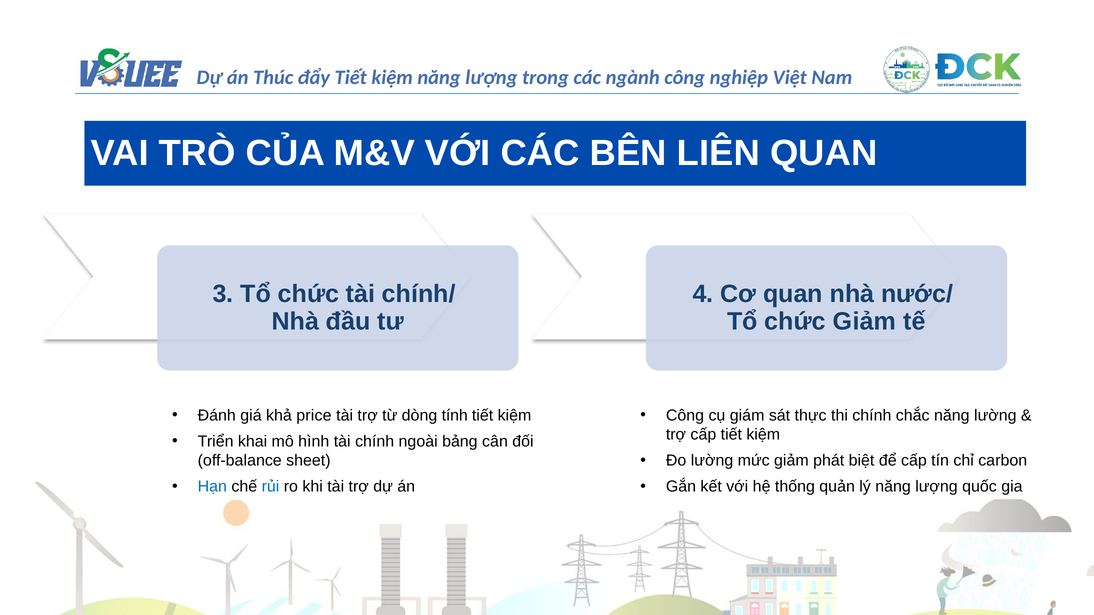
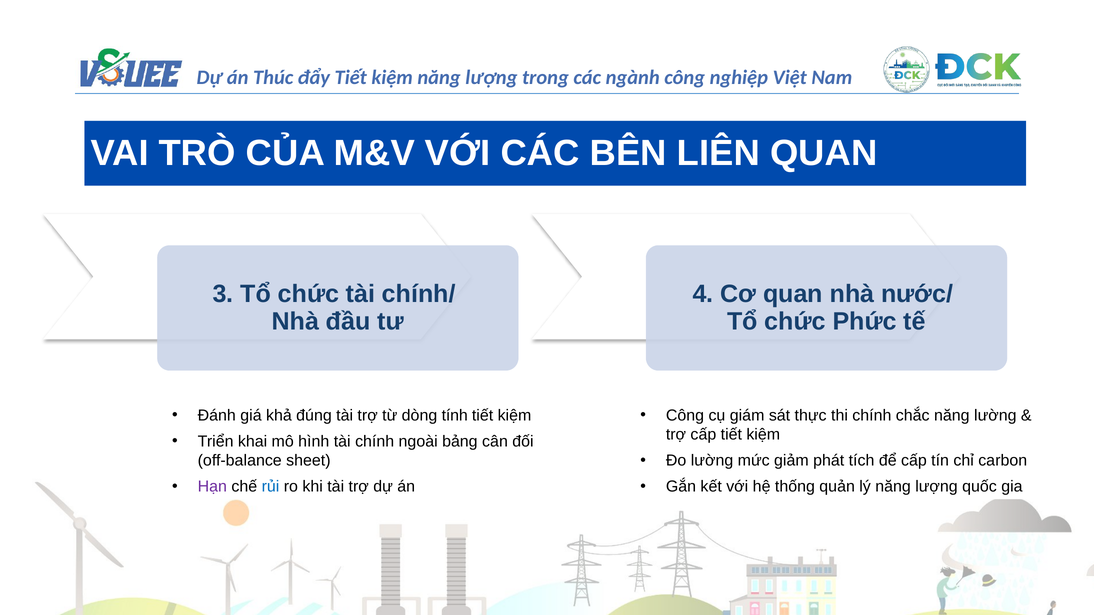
chức Giảm: Giảm -> Phức
price: price -> đúng
biệt: biệt -> tích
Hạn colour: blue -> purple
